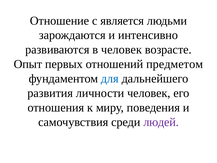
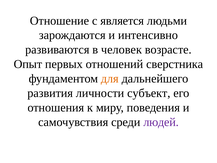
предметом: предметом -> сверстника
для colour: blue -> orange
личности человек: человек -> субъект
